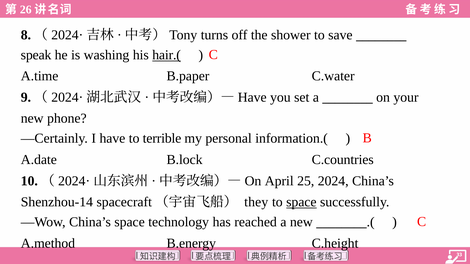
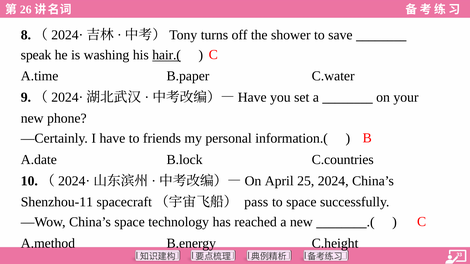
terrible: terrible -> friends
Shenzhou-14: Shenzhou-14 -> Shenzhou-11
they: they -> pass
space at (301, 202) underline: present -> none
